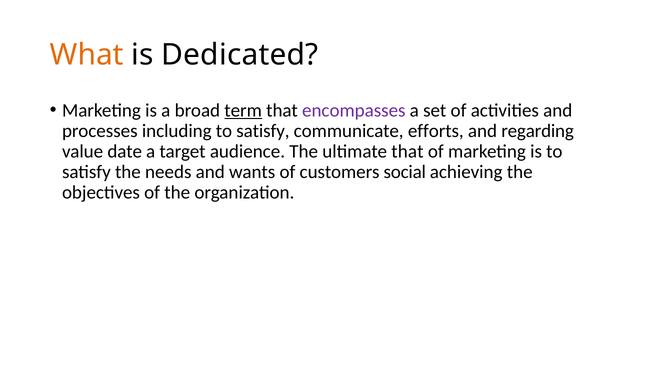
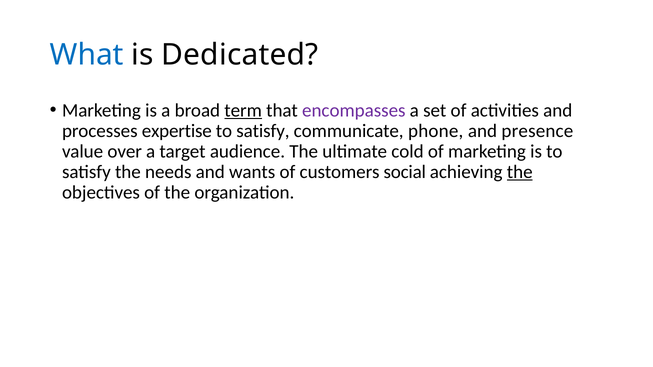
What colour: orange -> blue
including: including -> expertise
efforts: efforts -> phone
regarding: regarding -> presence
date: date -> over
ultimate that: that -> cold
the at (520, 172) underline: none -> present
